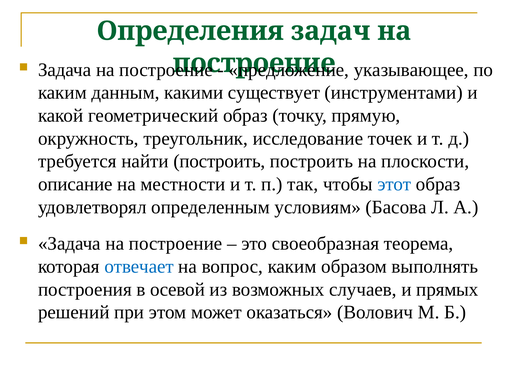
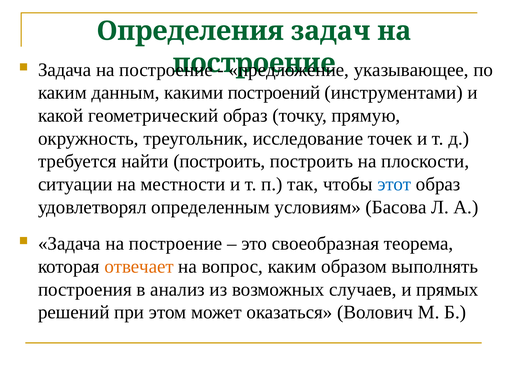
существует: существует -> построений
описание: описание -> ситуации
отвечает colour: blue -> orange
осевой: осевой -> анализ
